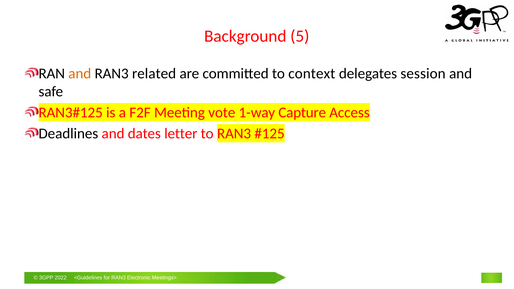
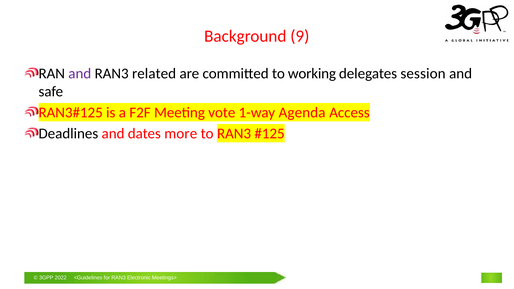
5: 5 -> 9
and at (80, 73) colour: orange -> purple
context: context -> working
Capture: Capture -> Agenda
letter: letter -> more
